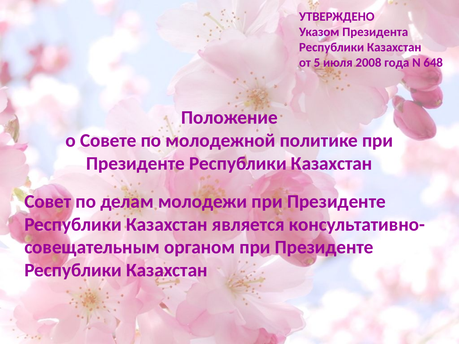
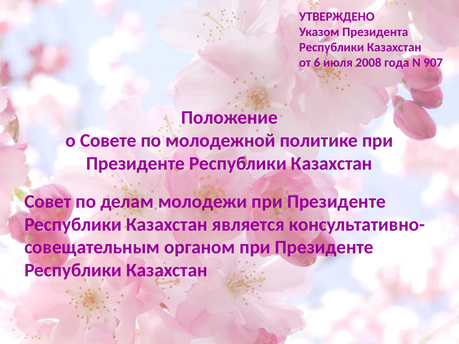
5: 5 -> 6
648: 648 -> 907
